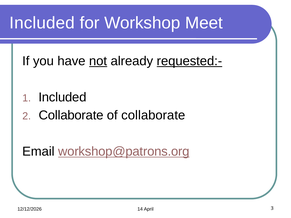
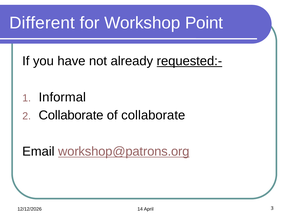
Included at (42, 23): Included -> Different
Meet: Meet -> Point
not underline: present -> none
Included at (62, 97): Included -> Informal
